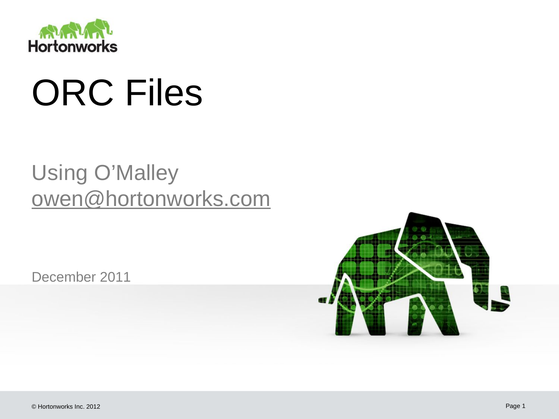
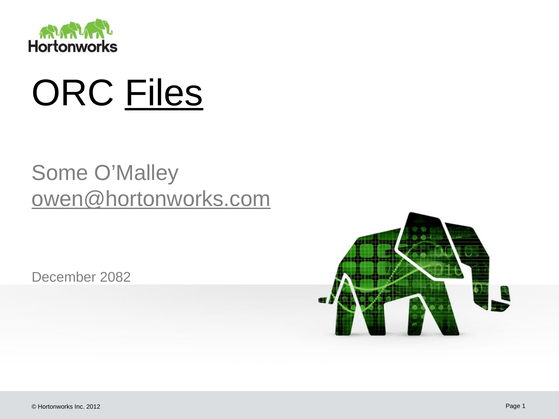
Files underline: none -> present
Using: Using -> Some
2011: 2011 -> 2082
